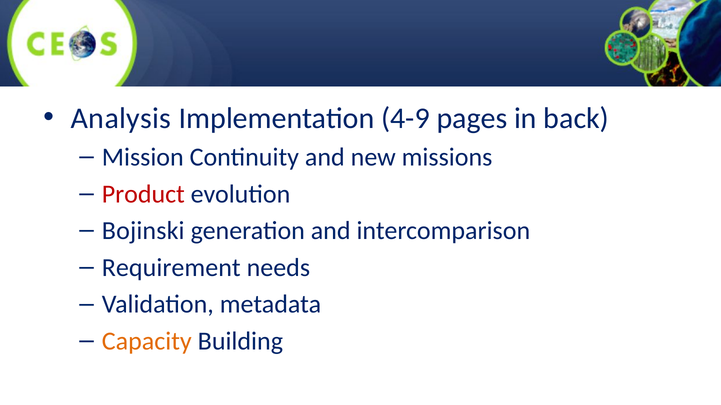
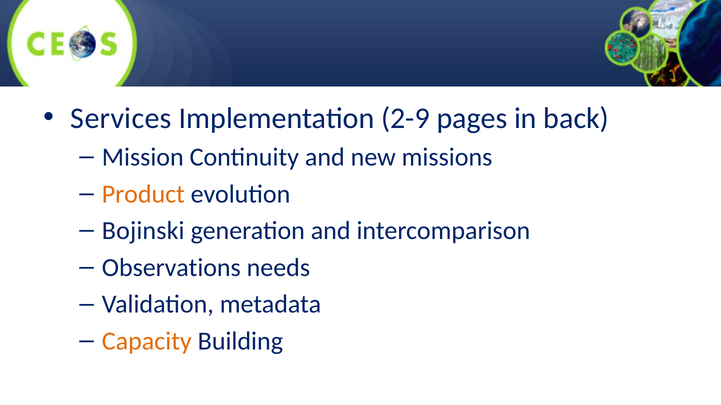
Analysis: Analysis -> Services
4-9: 4-9 -> 2-9
Product colour: red -> orange
Requirement: Requirement -> Observations
